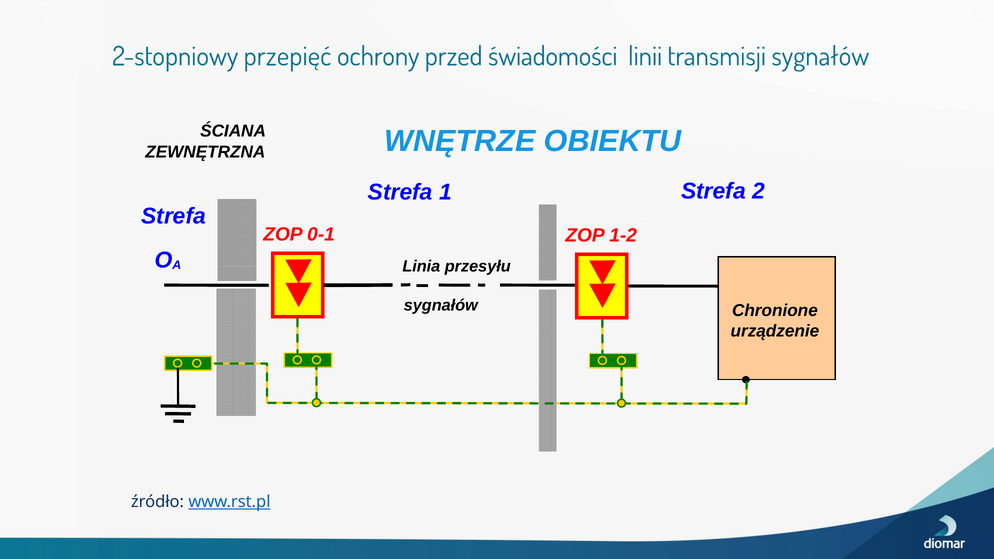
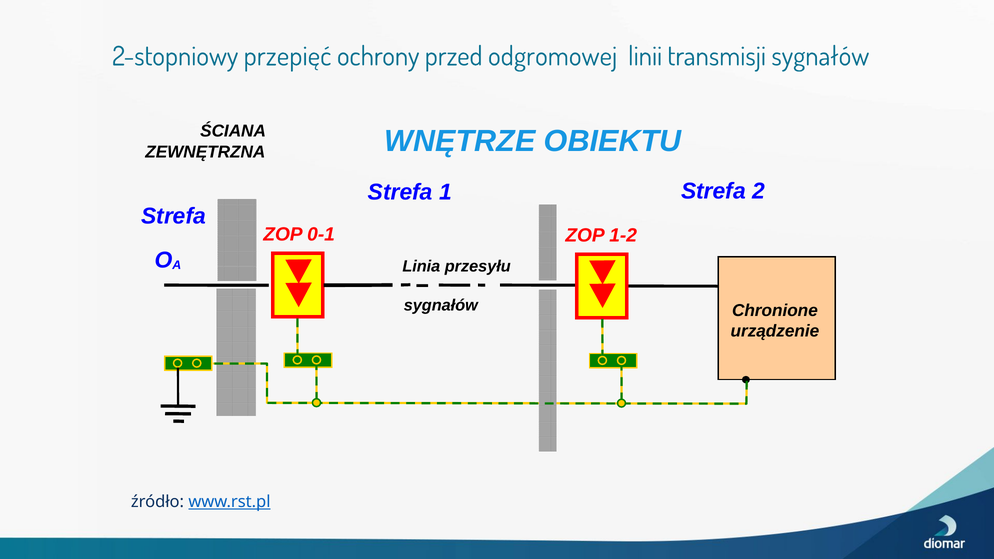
świadomości: świadomości -> odgromowej
